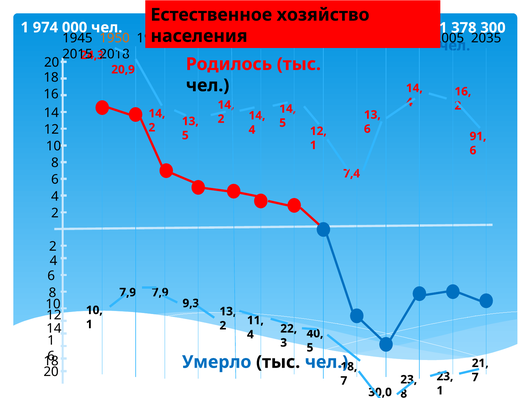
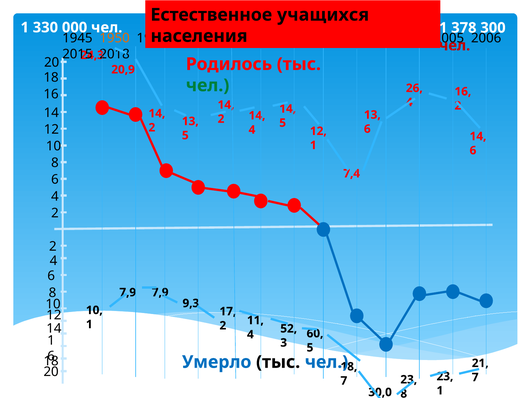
хозяйство: хозяйство -> учащихся
974: 974 -> 330
2035: 2035 -> 2006
чел at (455, 45) colour: blue -> red
чел at (208, 85) colour: black -> green
14 at (414, 88): 14 -> 26
91 at (478, 136): 91 -> 14
13 at (228, 311): 13 -> 17
22: 22 -> 52
40: 40 -> 60
